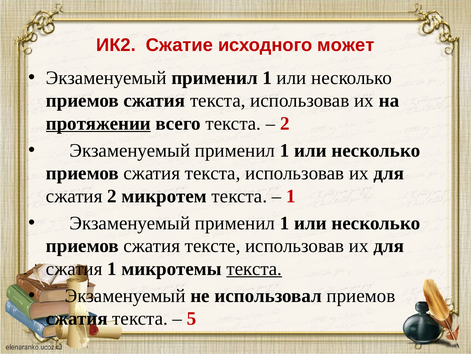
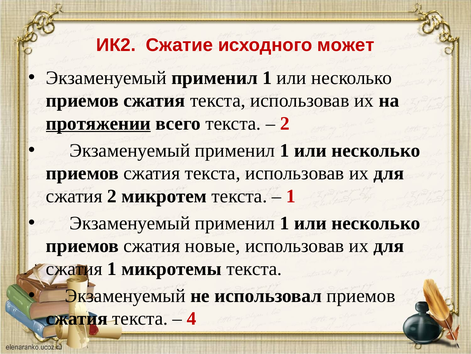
тексте: тексте -> новые
текста at (254, 268) underline: present -> none
5: 5 -> 4
